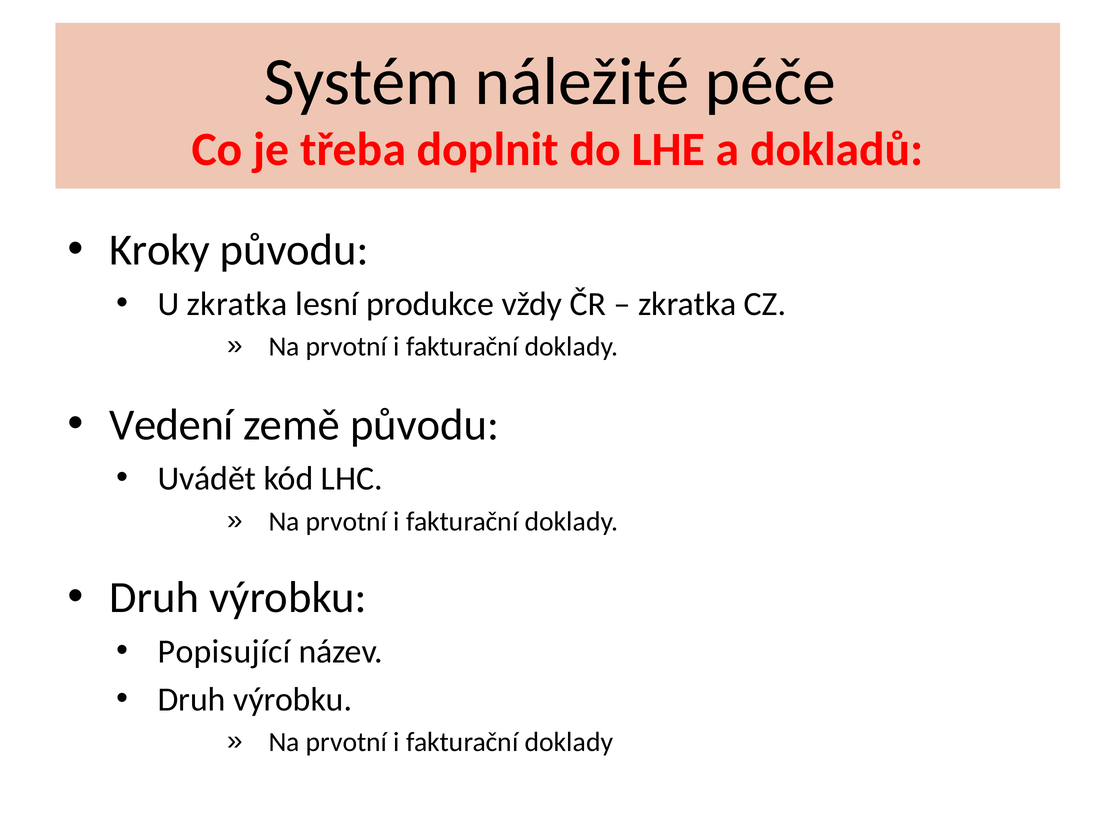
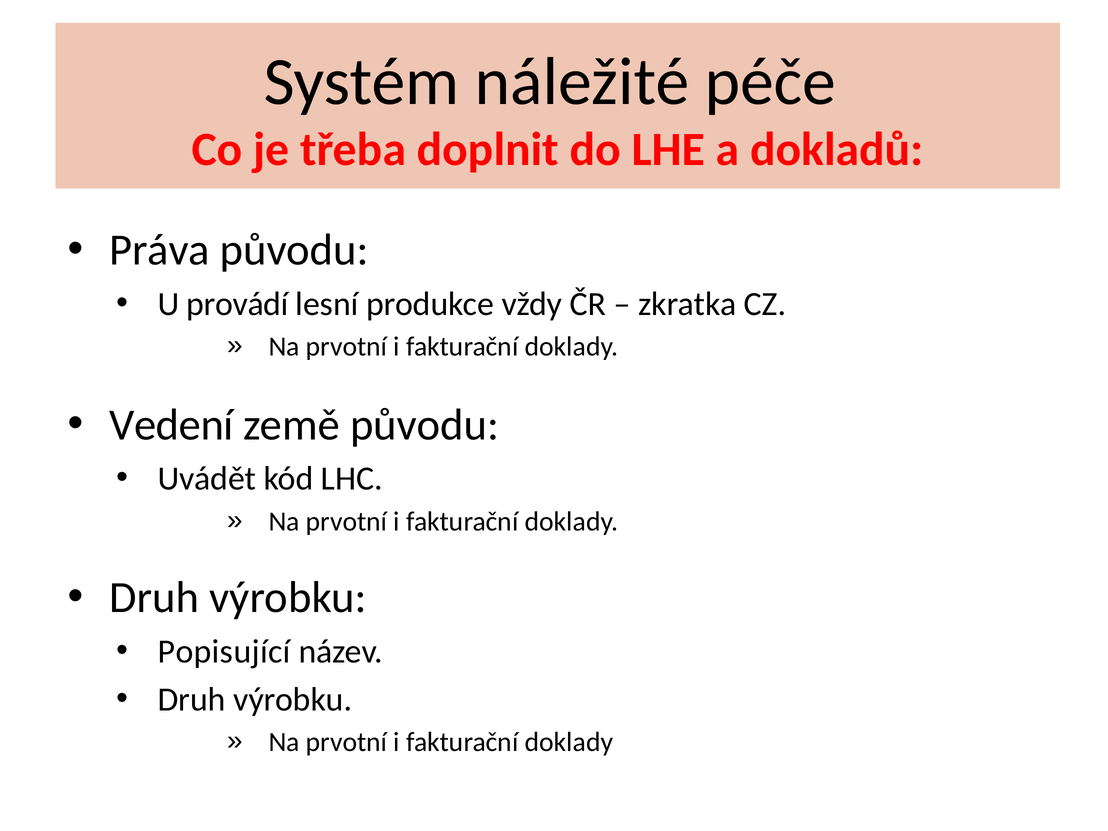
Kroky: Kroky -> Práva
U zkratka: zkratka -> provádí
